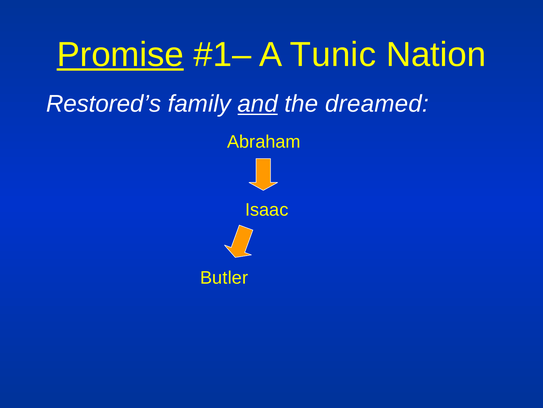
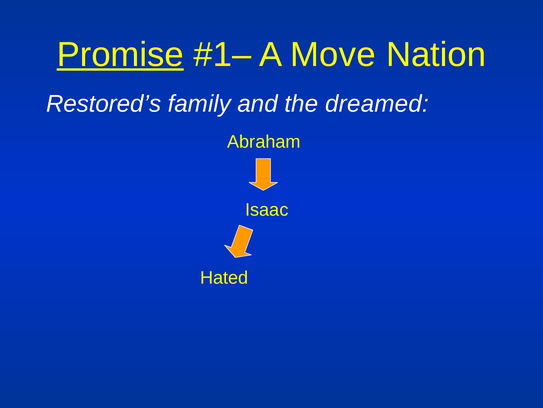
Tunic: Tunic -> Move
and underline: present -> none
Butler: Butler -> Hated
